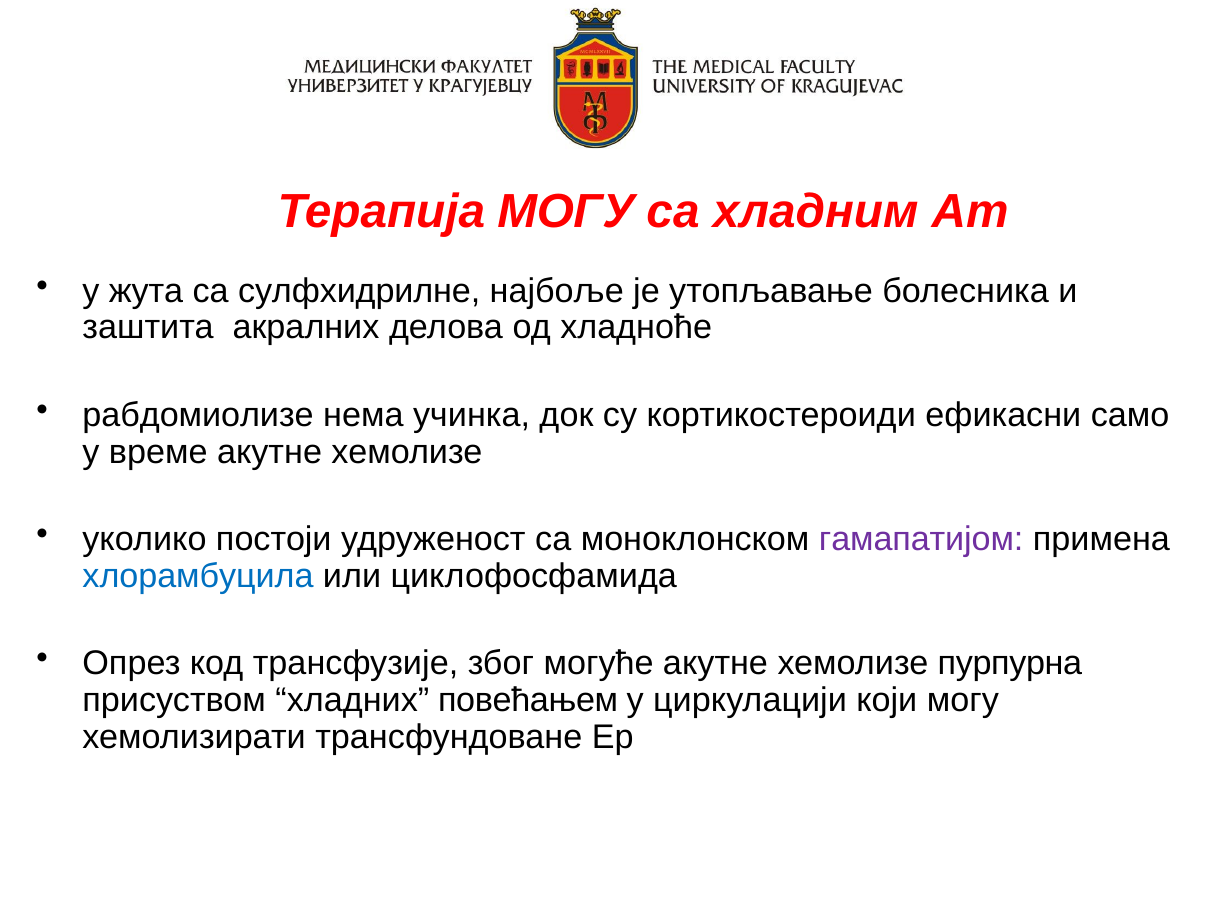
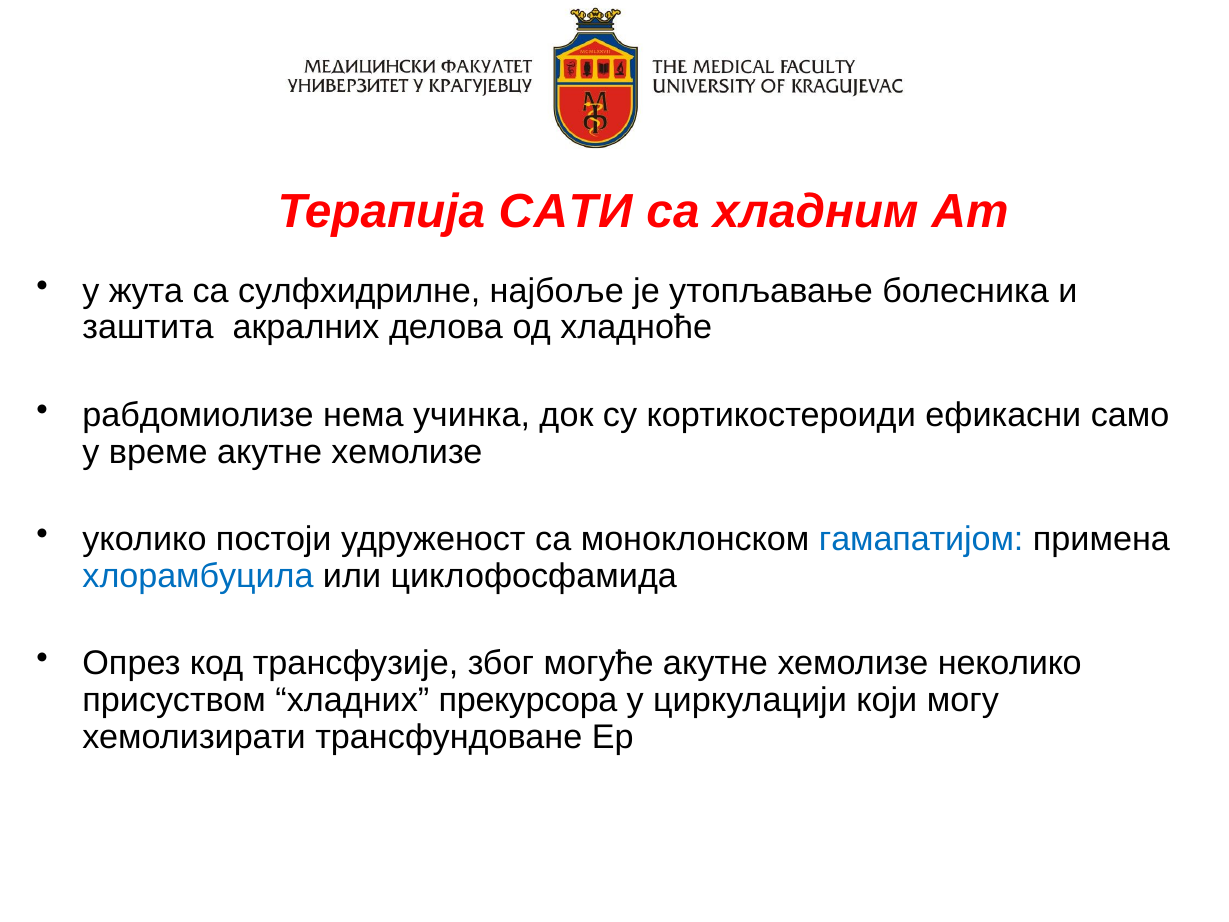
Терапија МОГУ: МОГУ -> САТИ
гамапатијом colour: purple -> blue
пурпурна: пурпурна -> неколико
повећањем: повећањем -> прекурсора
